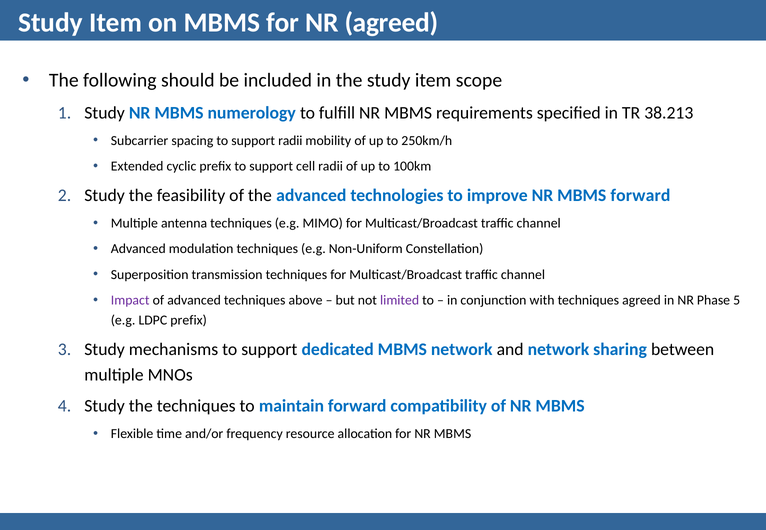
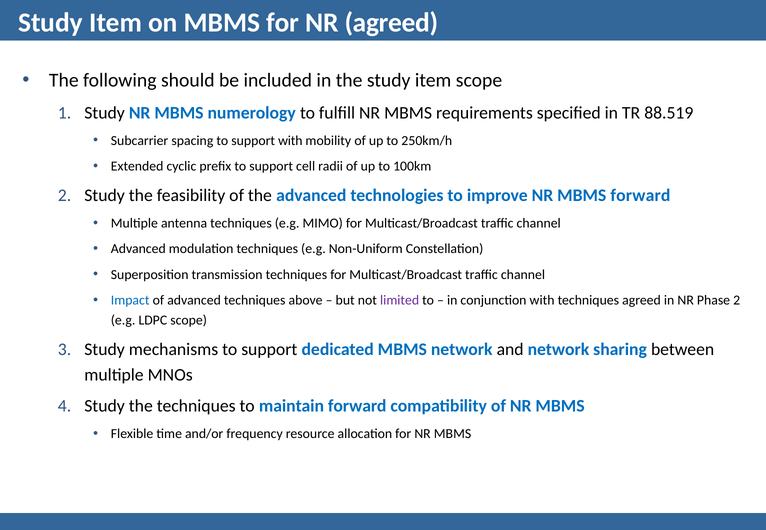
38.213: 38.213 -> 88.519
support radii: radii -> with
Impact colour: purple -> blue
Phase 5: 5 -> 2
LDPC prefix: prefix -> scope
